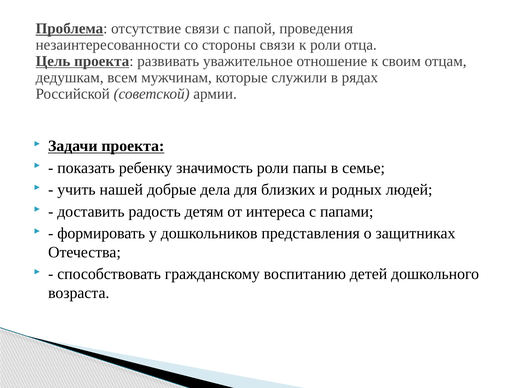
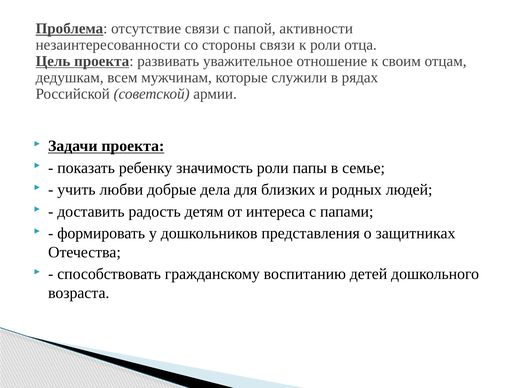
проведения: проведения -> активности
нашей: нашей -> любви
